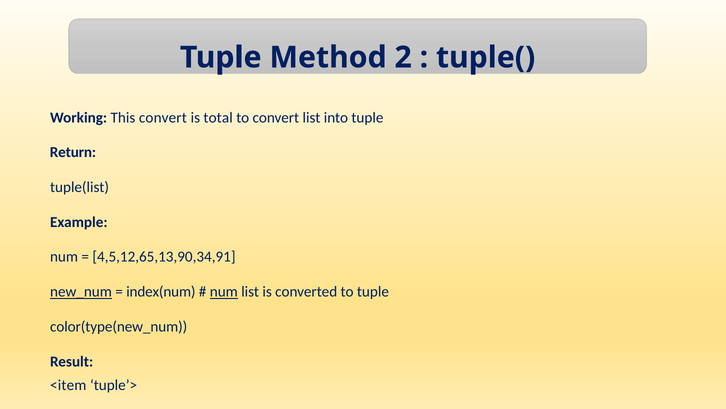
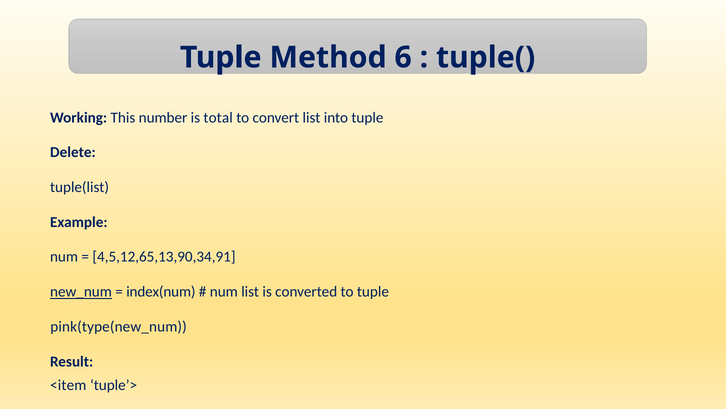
2: 2 -> 6
This convert: convert -> number
Return: Return -> Delete
num at (224, 291) underline: present -> none
color(type(new_num: color(type(new_num -> pink(type(new_num
